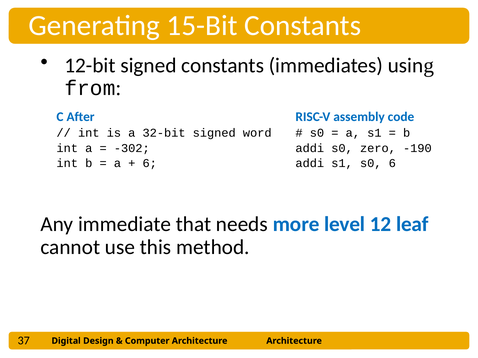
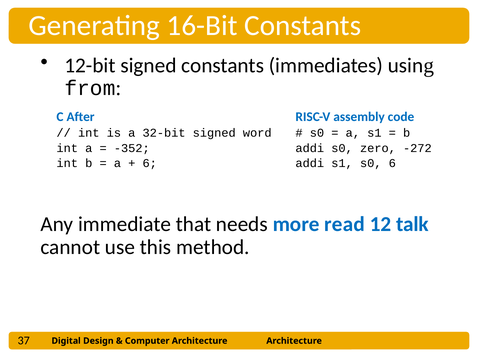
15-Bit: 15-Bit -> 16-Bit
-302: -302 -> -352
-190: -190 -> -272
level: level -> read
leaf: leaf -> talk
